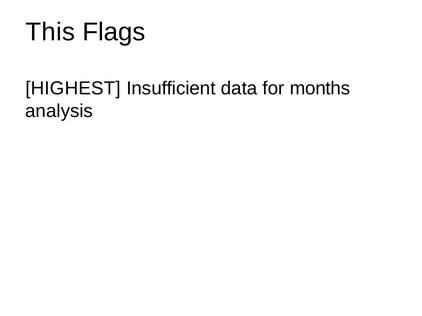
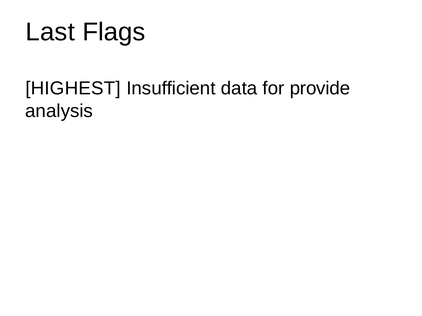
This: This -> Last
months: months -> provide
